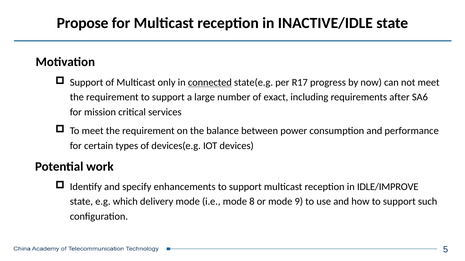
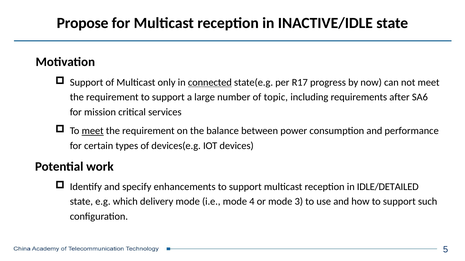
exact: exact -> topic
meet at (93, 131) underline: none -> present
IDLE/IMPROVE: IDLE/IMPROVE -> IDLE/DETAILED
8: 8 -> 4
9: 9 -> 3
